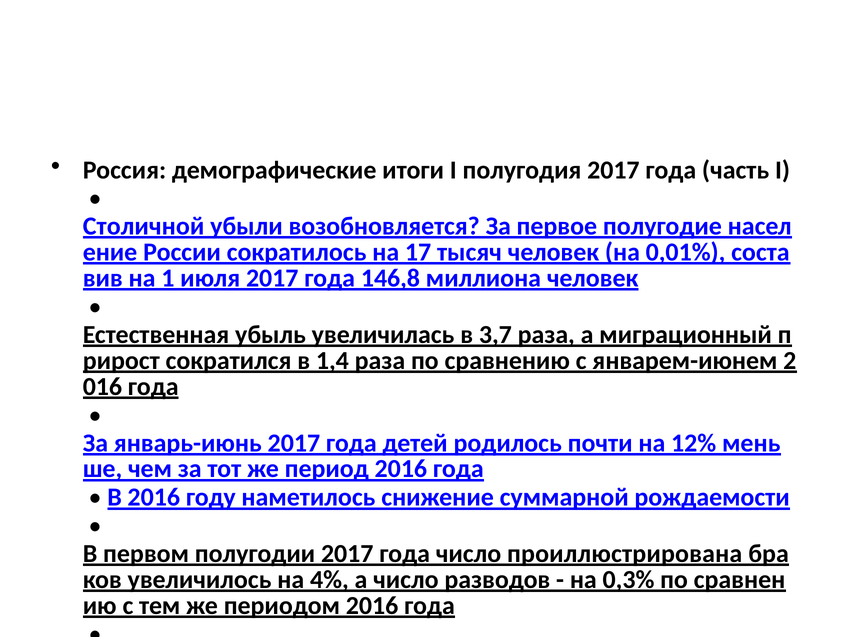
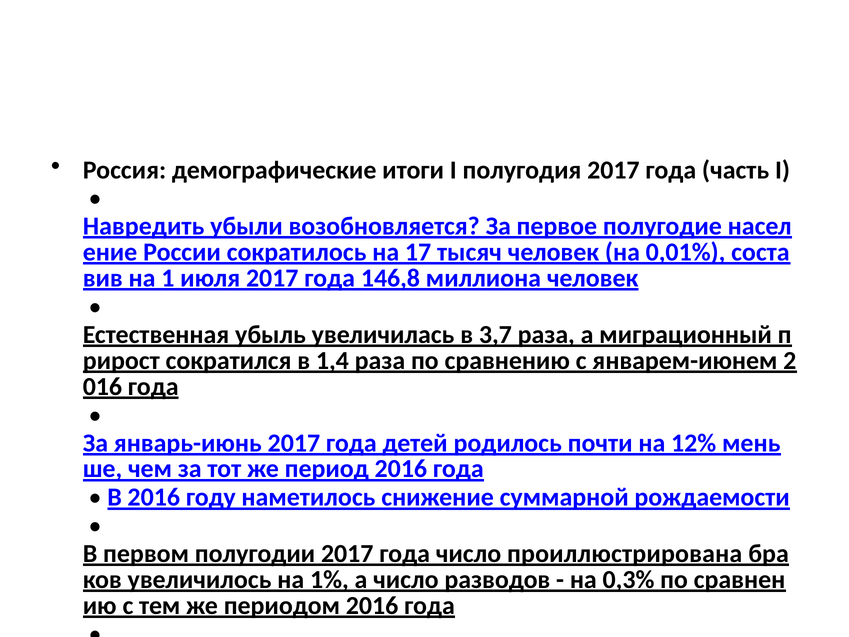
Столичной: Столичной -> Навредить
4%: 4% -> 1%
